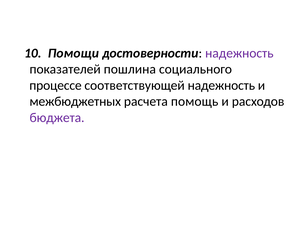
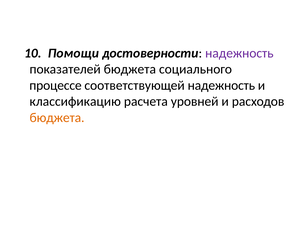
показателей пошлина: пошлина -> бюджета
межбюджетных: межбюджетных -> классификацию
помощь: помощь -> уровней
бюджета at (57, 118) colour: purple -> orange
